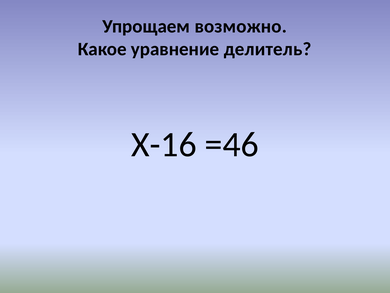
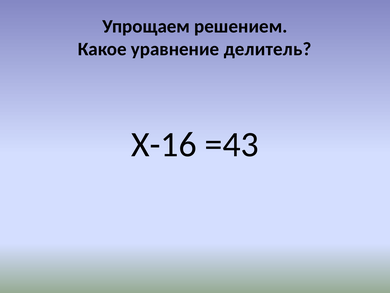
возможно: возможно -> решением
=46: =46 -> =43
